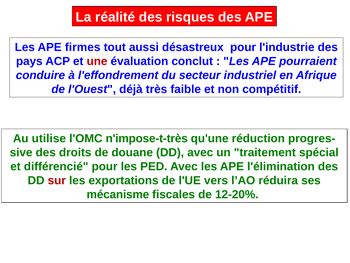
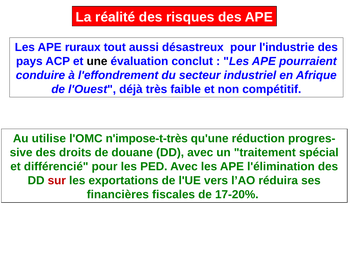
firmes: firmes -> ruraux
une colour: red -> black
mécanisme: mécanisme -> financières
12-20%: 12-20% -> 17-20%
